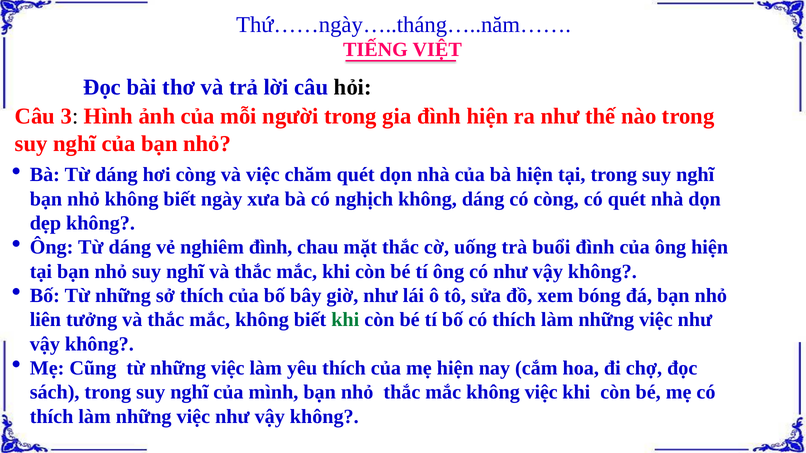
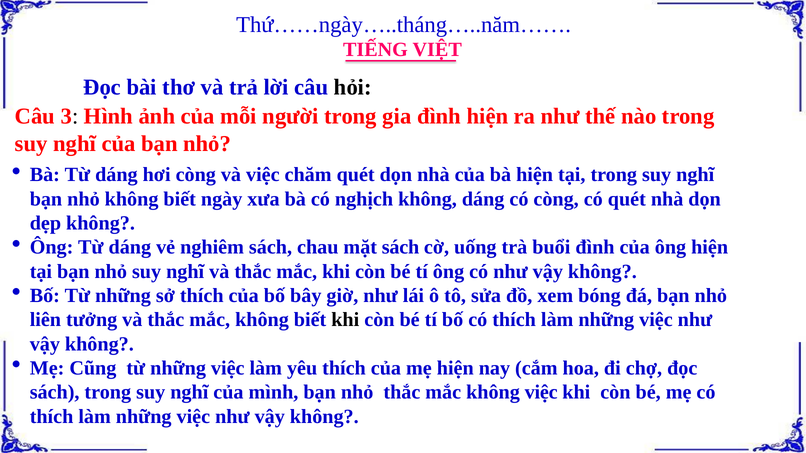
nghiêm đình: đình -> sách
mặt thắc: thắc -> sách
khi at (345, 320) colour: green -> black
